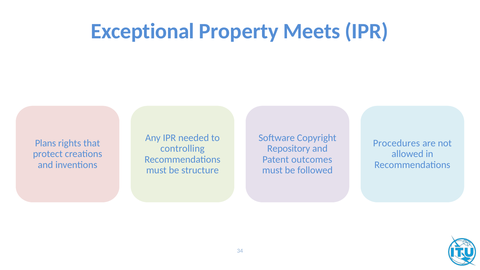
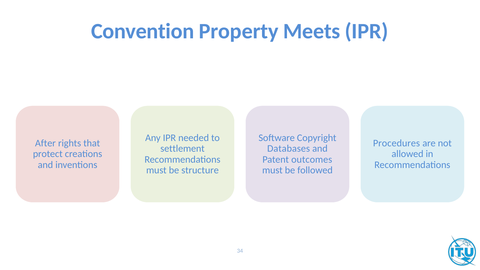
Exceptional: Exceptional -> Convention
Plans: Plans -> After
controlling: controlling -> settlement
Repository: Repository -> Databases
